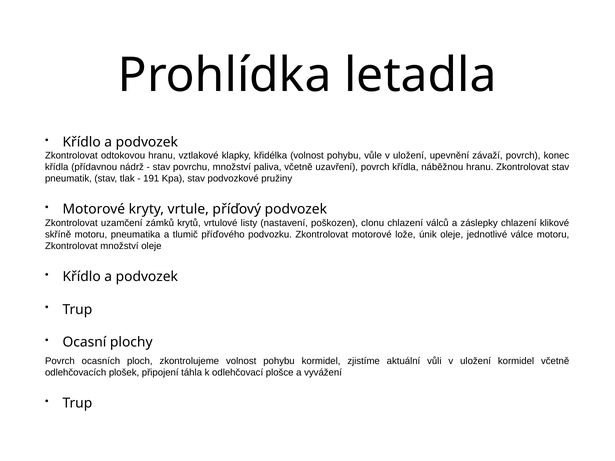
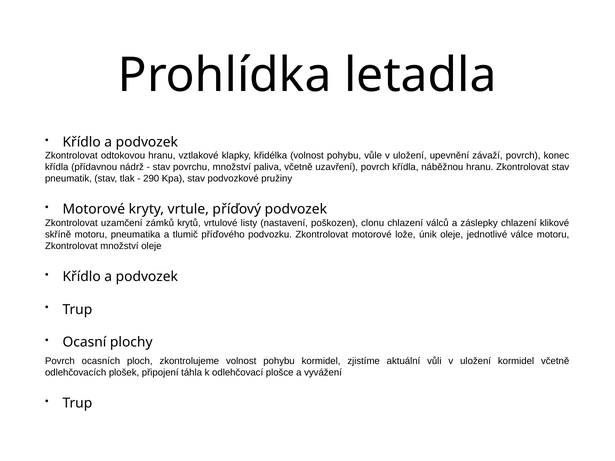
191: 191 -> 290
